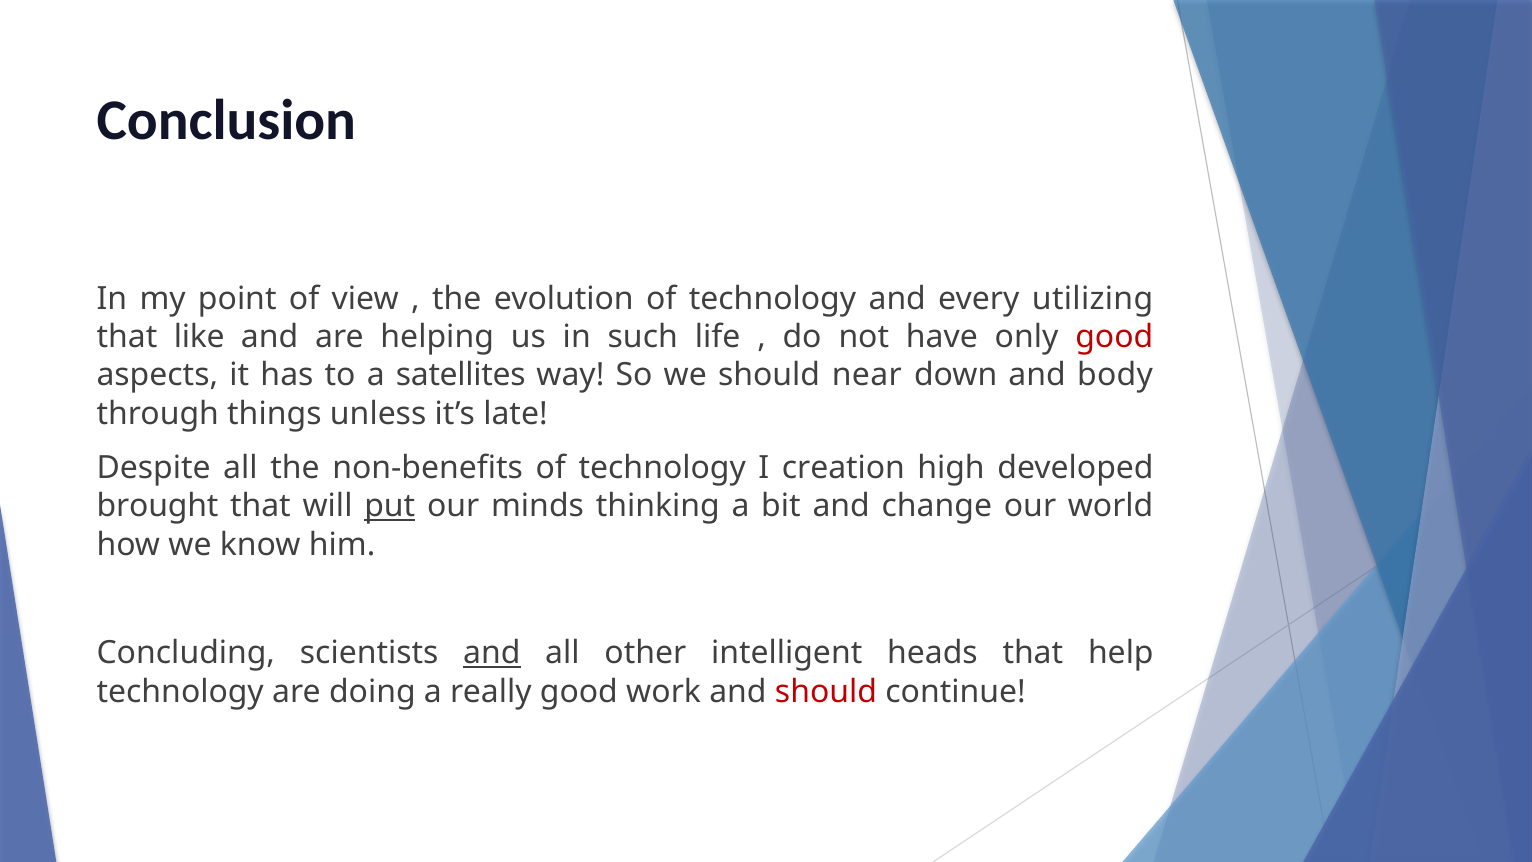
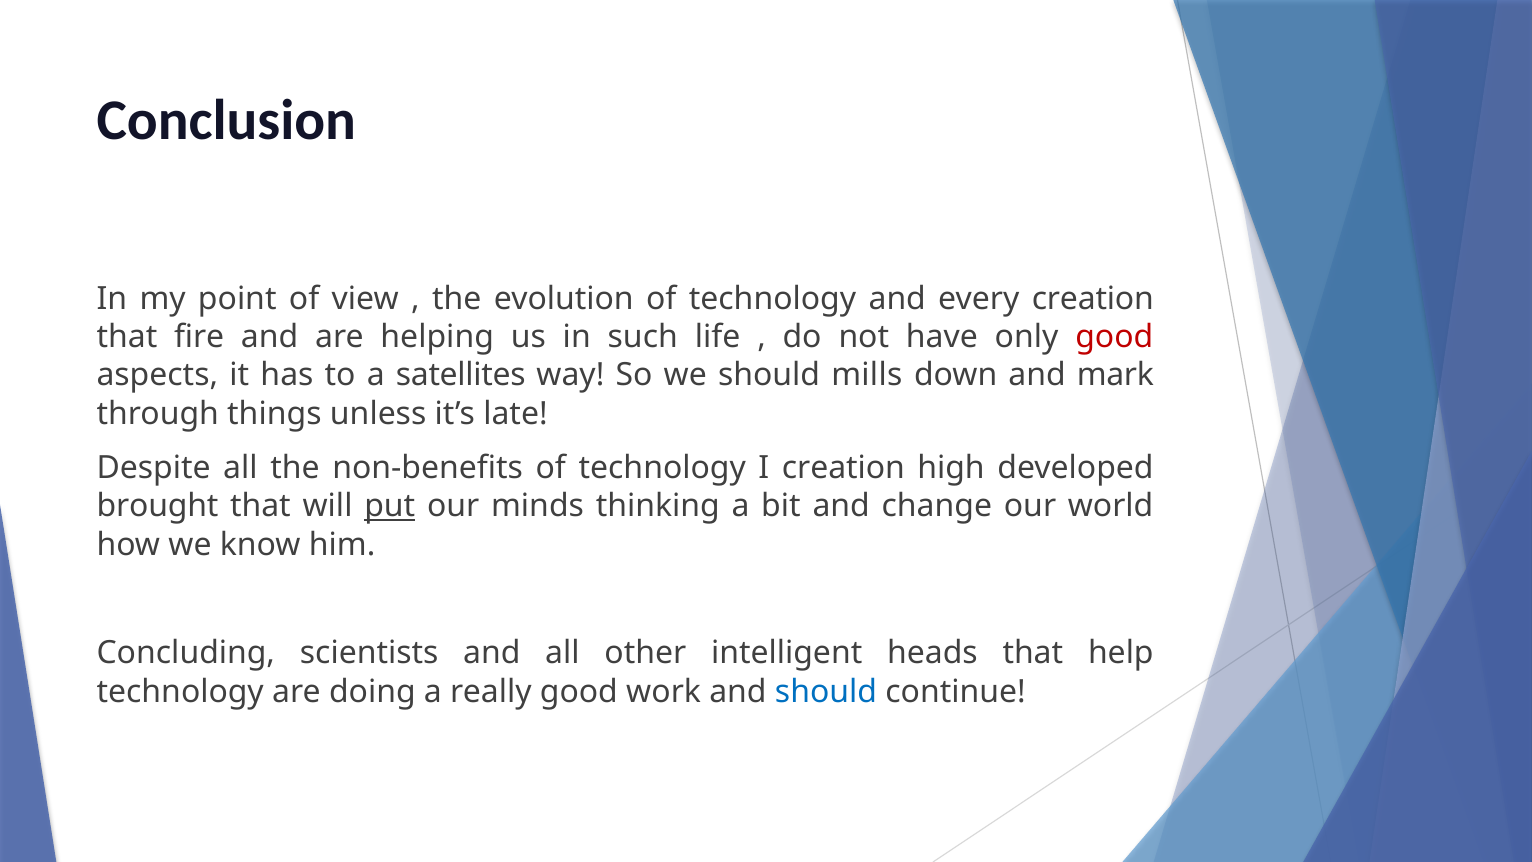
every utilizing: utilizing -> creation
like: like -> fire
near: near -> mills
body: body -> mark
and at (492, 653) underline: present -> none
should at (826, 691) colour: red -> blue
